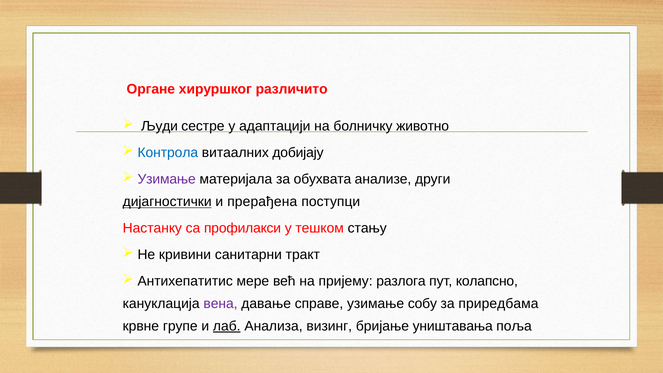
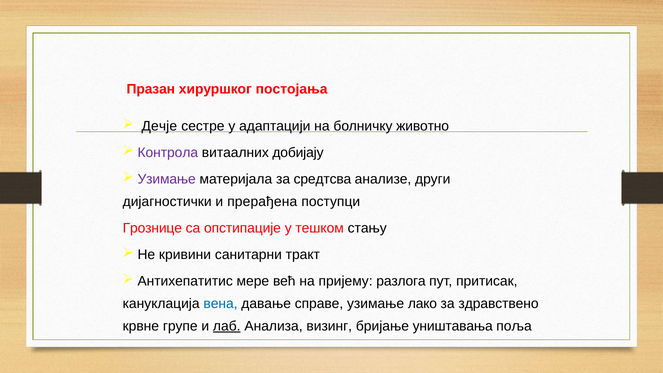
Органе: Органе -> Празан
различито: различито -> постојања
Људи: Људи -> Дечје
Контрола colour: blue -> purple
обухвата: обухвата -> средтсва
дијагностички underline: present -> none
Настанку: Настанку -> Грознице
профилакси: профилакси -> опстипације
колапсно: колапсно -> притисак
вена colour: purple -> blue
собу: собу -> лако
приредбама: приредбама -> здравствено
